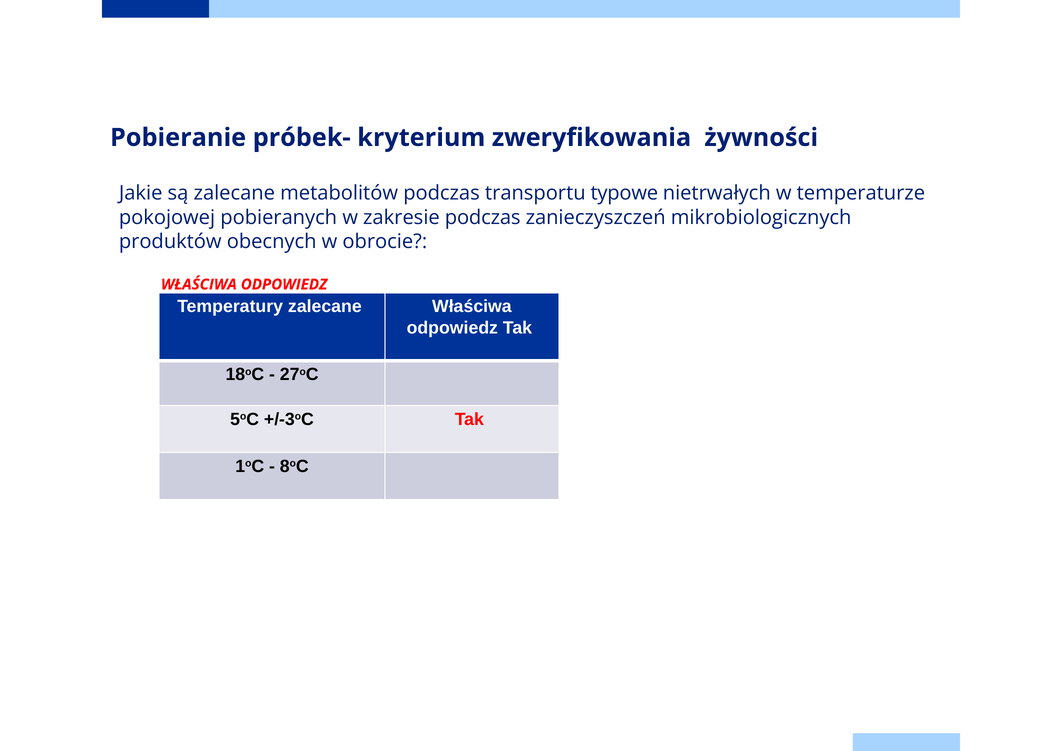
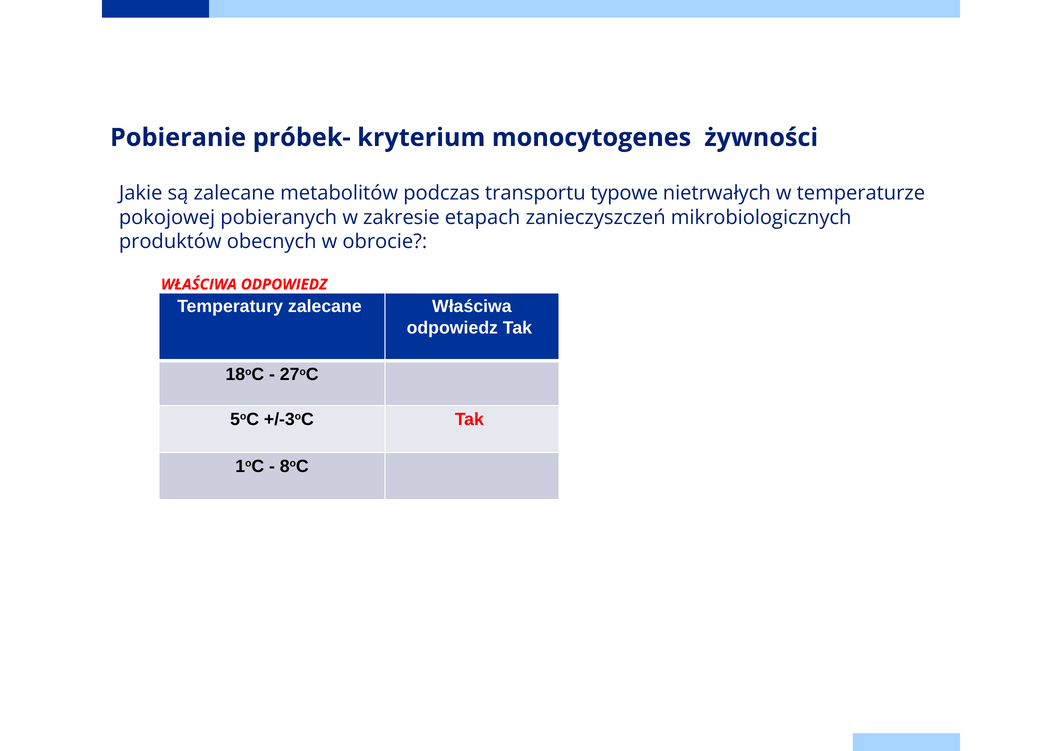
zweryfikowania: zweryfikowania -> monocytogenes
zakresie podczas: podczas -> etapach
